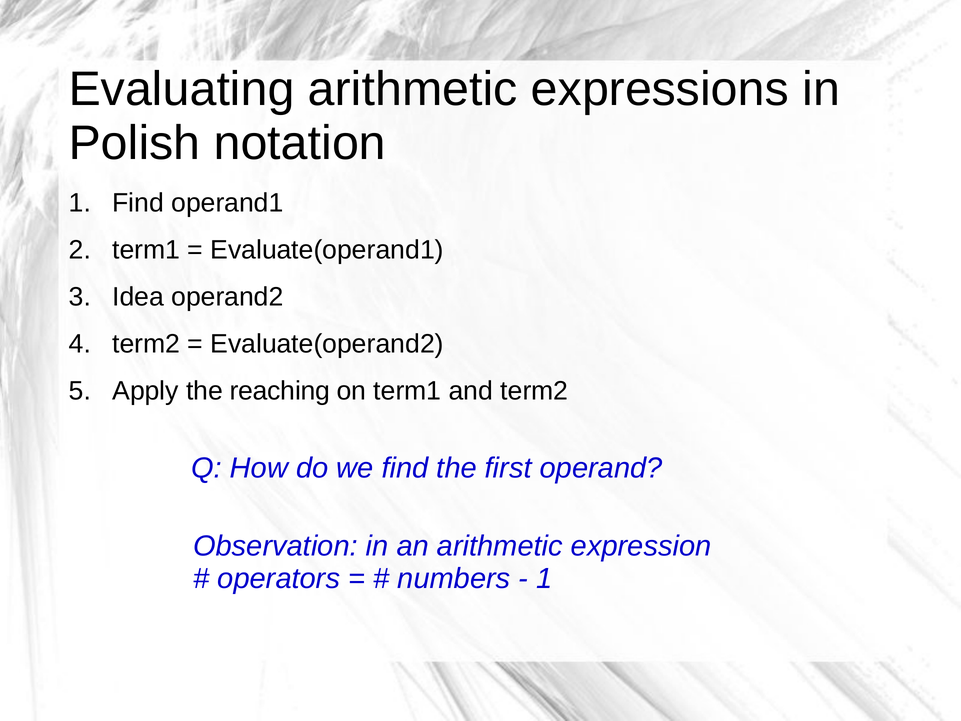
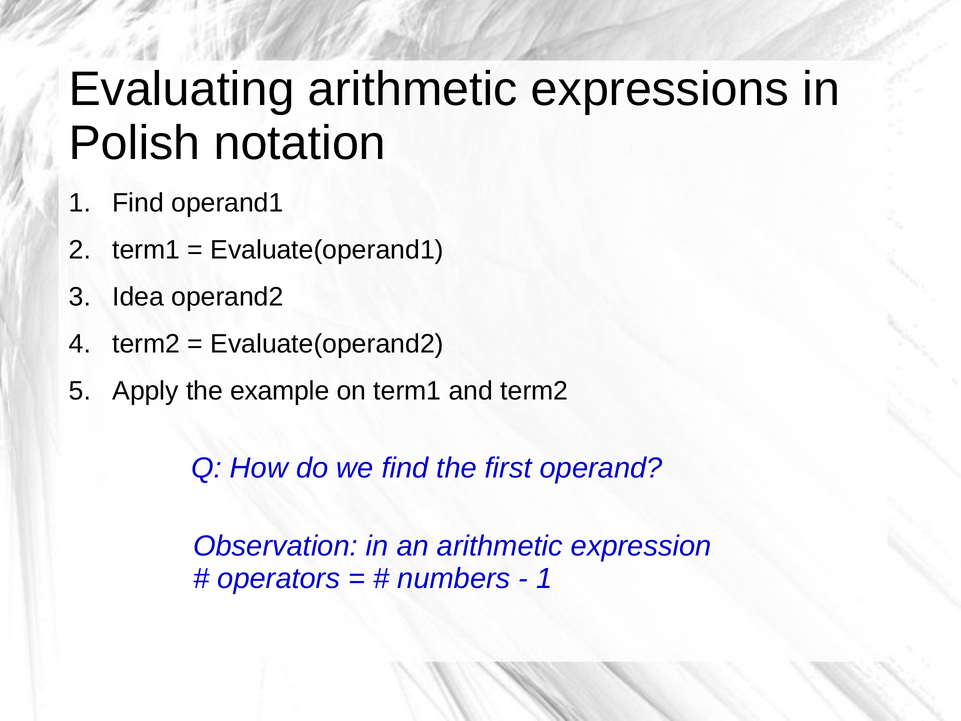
reaching: reaching -> example
